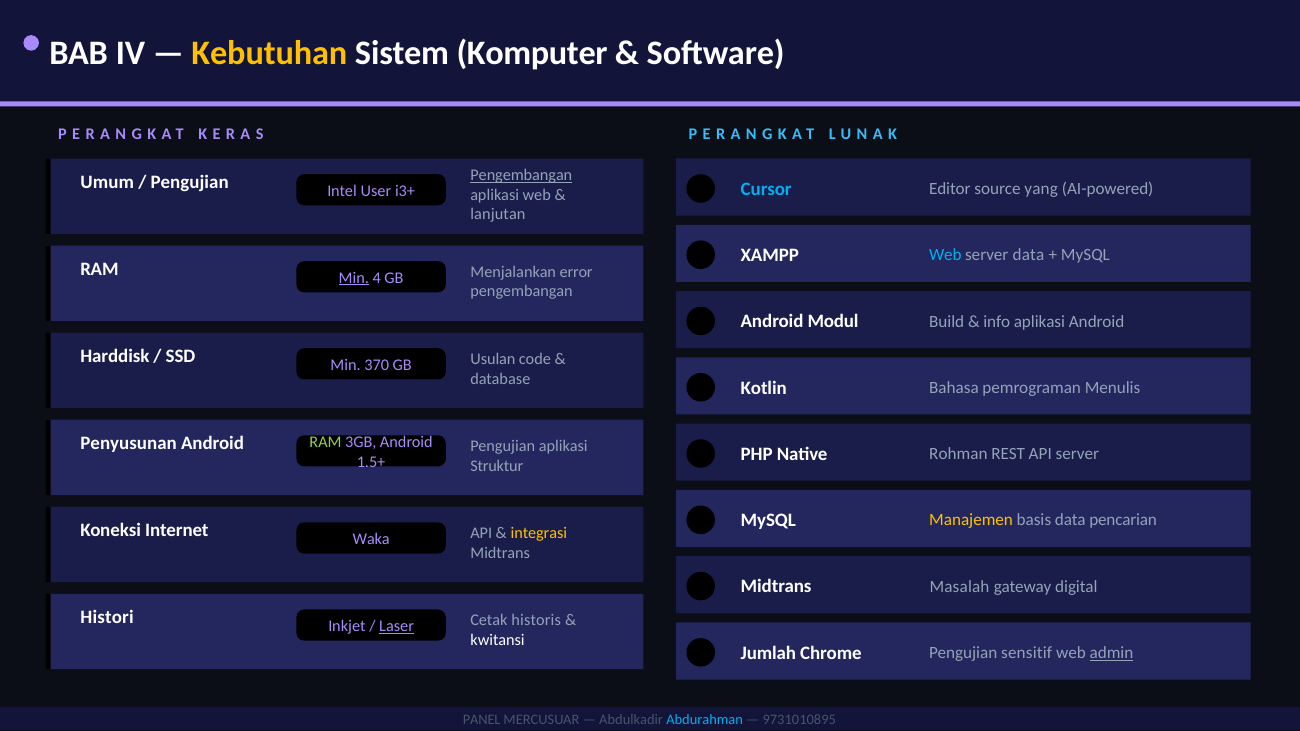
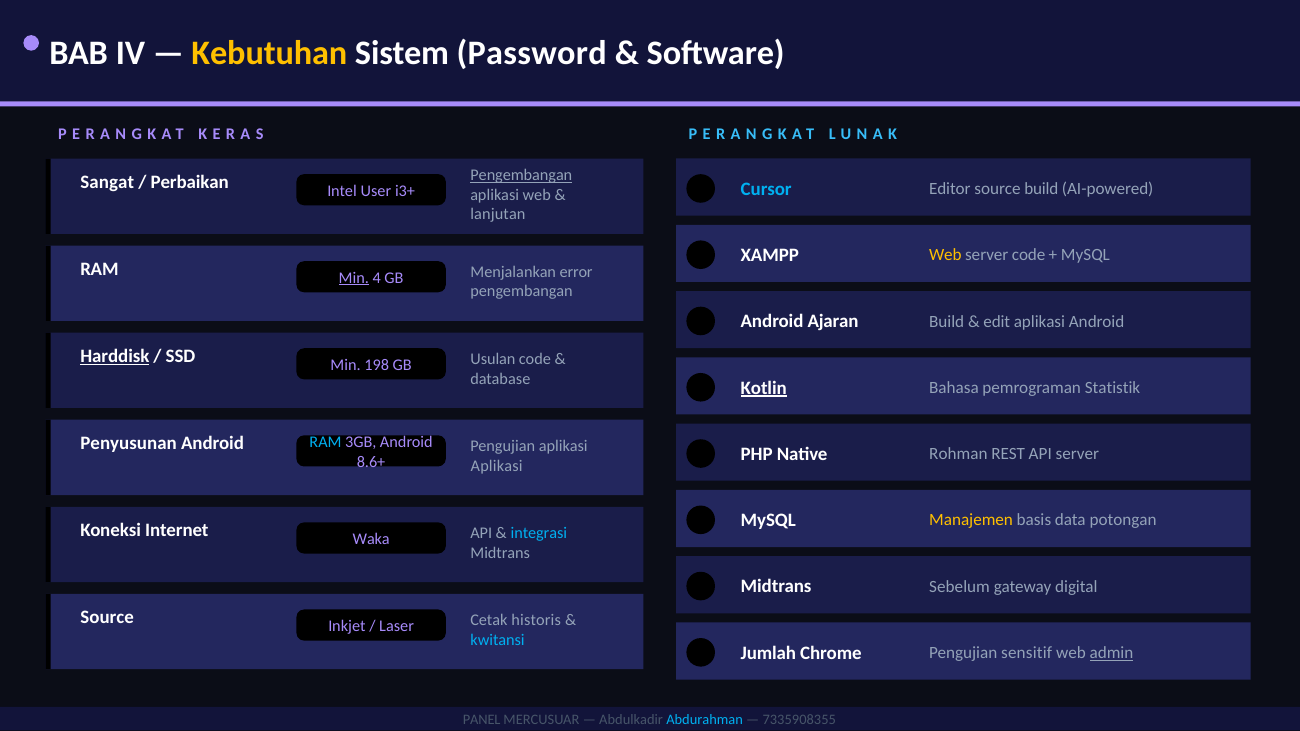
Komputer: Komputer -> Password
Umum: Umum -> Sangat
Pengujian at (190, 182): Pengujian -> Perbaikan
source yang: yang -> build
Web at (945, 255) colour: light blue -> yellow
server data: data -> code
Modul: Modul -> Ajaran
info: info -> edit
Harddisk underline: none -> present
370: 370 -> 198
Kotlin underline: none -> present
Menulis: Menulis -> Statistik
RAM at (326, 442) colour: light green -> light blue
1.5+: 1.5+ -> 8.6+
Struktur at (497, 466): Struktur -> Aplikasi
pencarian: pencarian -> potongan
integrasi colour: yellow -> light blue
Masalah: Masalah -> Sebelum
Histori at (107, 617): Histori -> Source
Laser underline: present -> none
kwitansi colour: white -> light blue
9731010895: 9731010895 -> 7335908355
